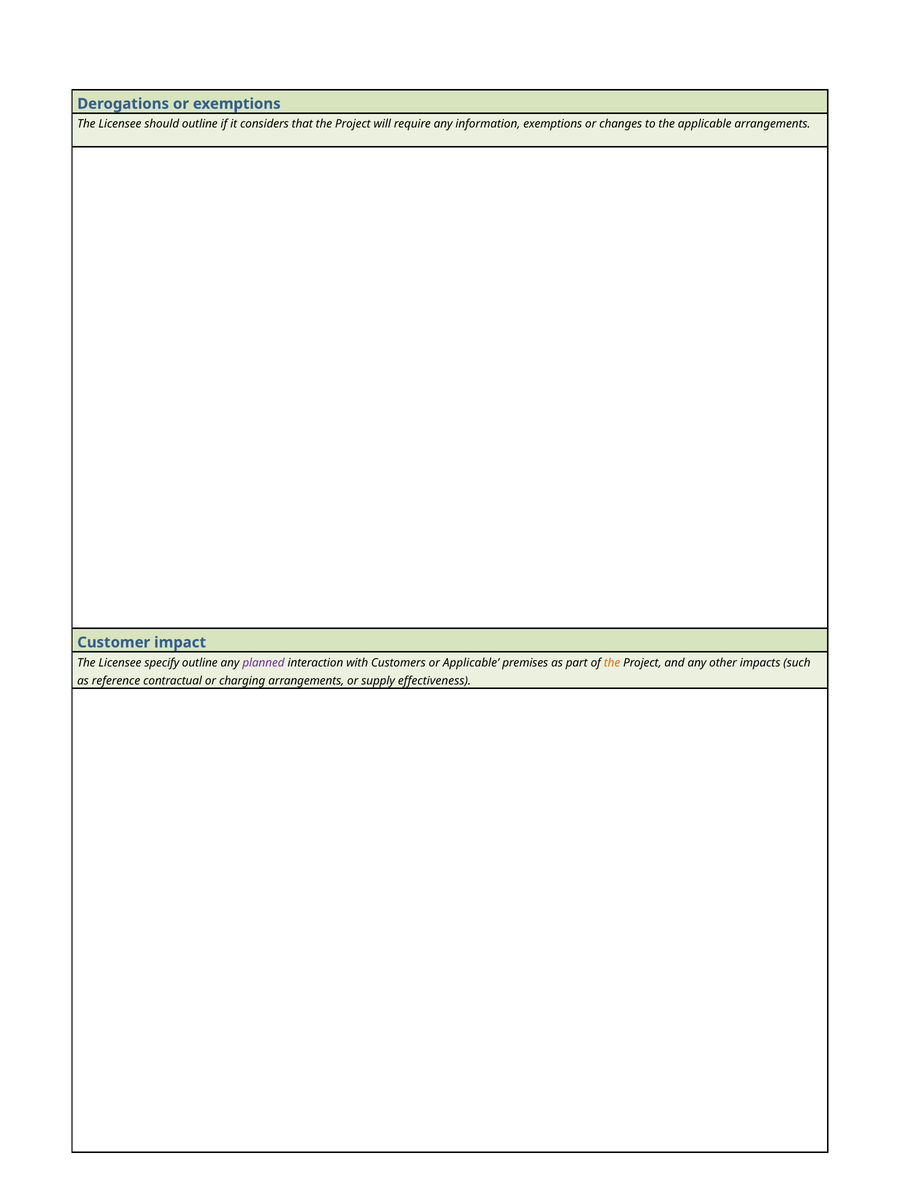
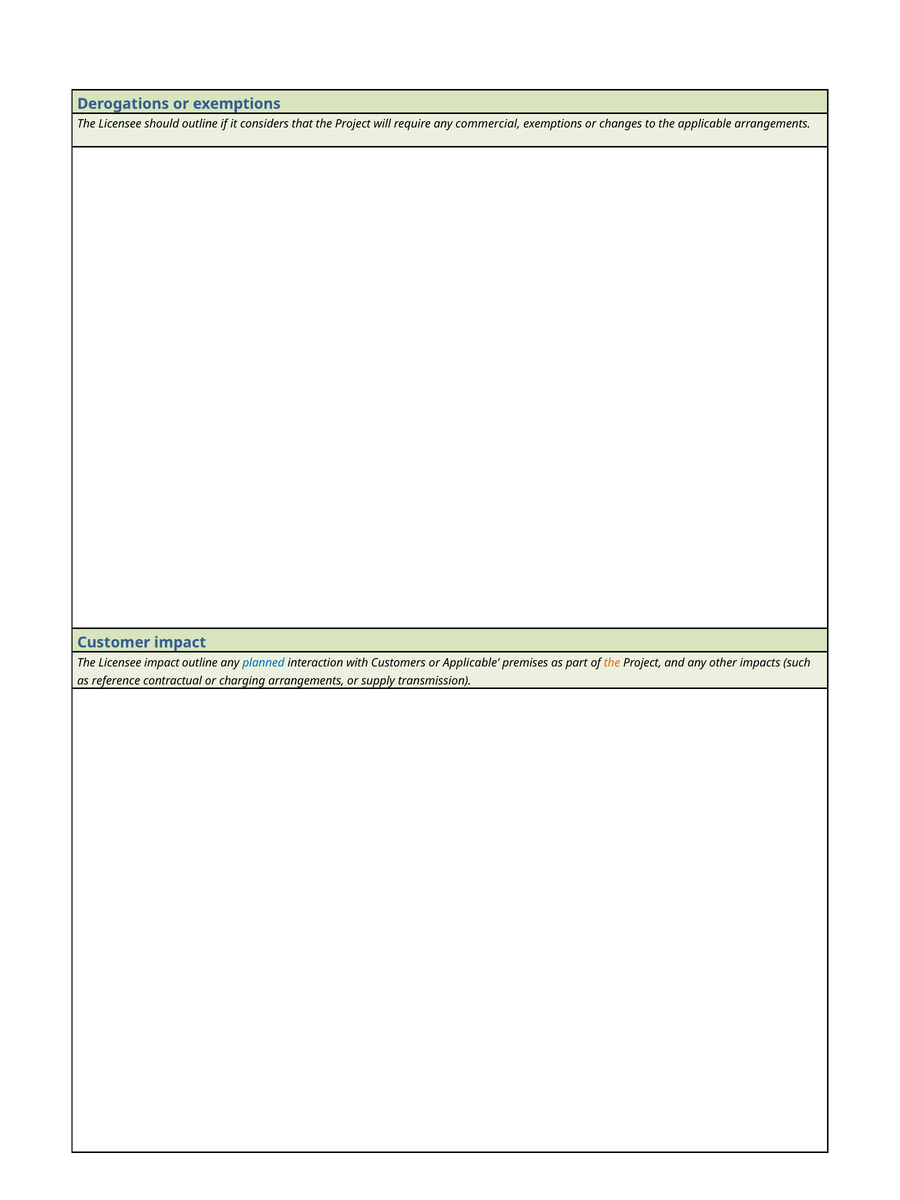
information: information -> commercial
Licensee specify: specify -> impact
planned colour: purple -> blue
effectiveness: effectiveness -> transmission
